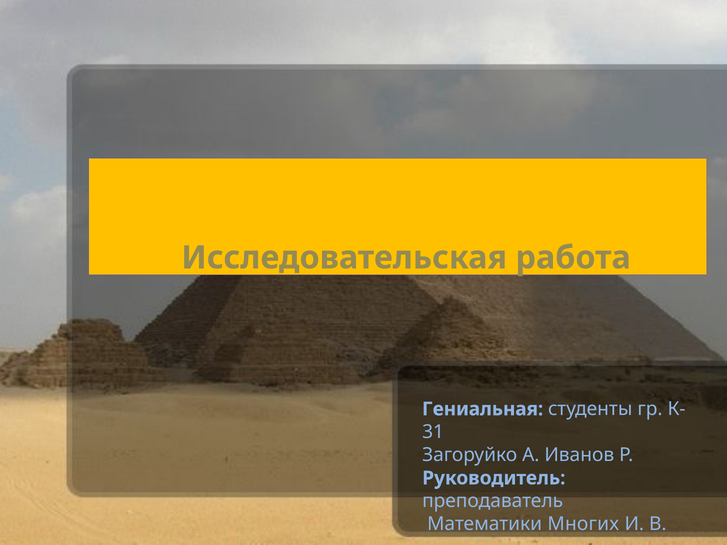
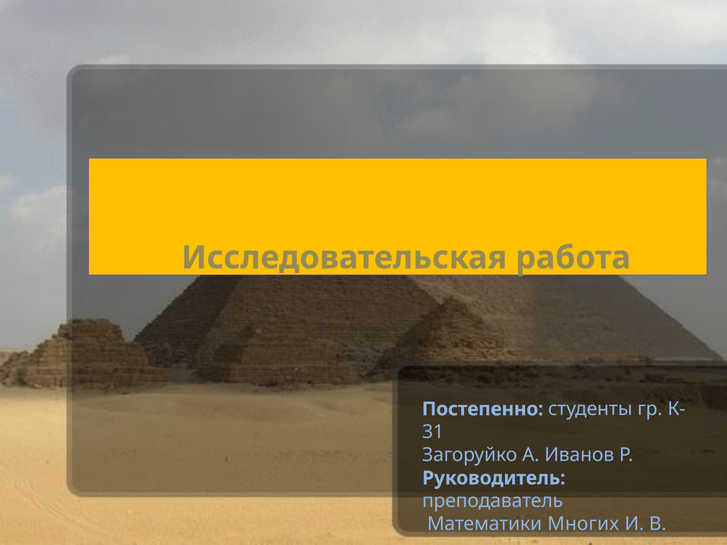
Гениальная: Гениальная -> Постепенно
